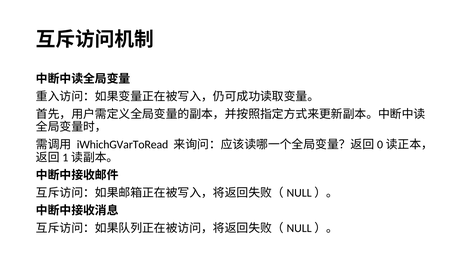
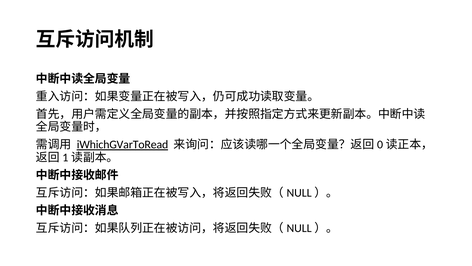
iWhichGVarToRead underline: none -> present
